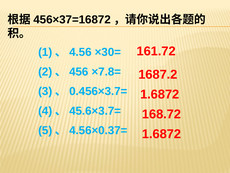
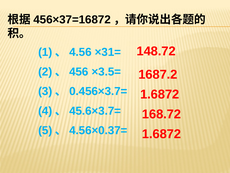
161.72: 161.72 -> 148.72
×30=: ×30= -> ×31=
×7.8=: ×7.8= -> ×3.5=
